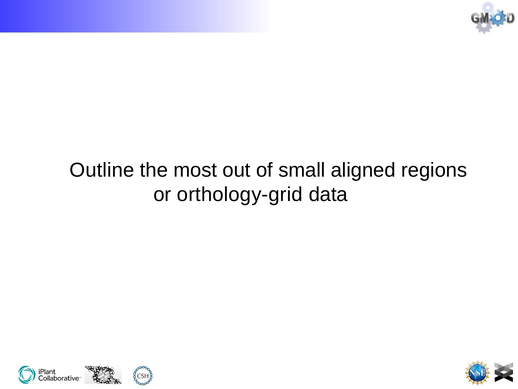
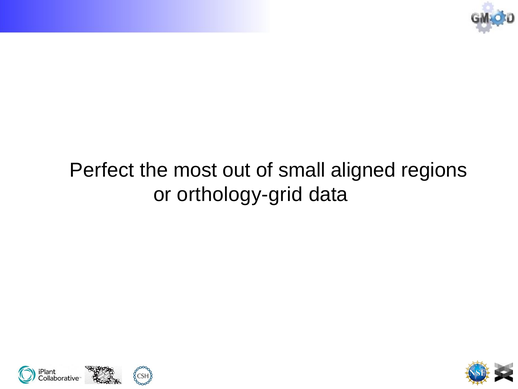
Outline: Outline -> Perfect
